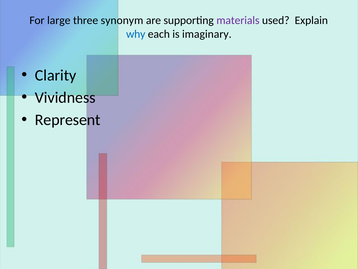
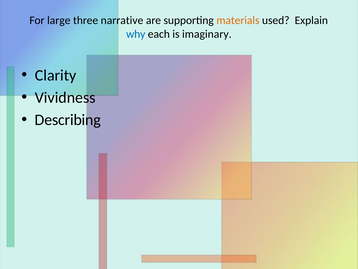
synonym: synonym -> narrative
materials colour: purple -> orange
Represent: Represent -> Describing
